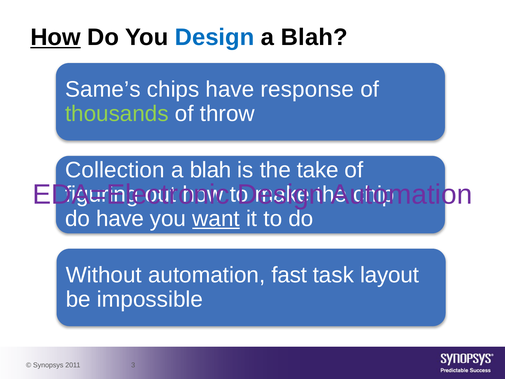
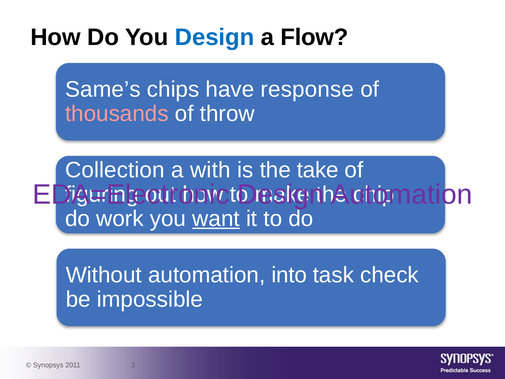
How at (56, 37) underline: present -> none
Blah at (314, 37): Blah -> Flow
thousands colour: light green -> pink
blah at (211, 170): blah -> with
do have: have -> work
fast: fast -> into
layout: layout -> check
